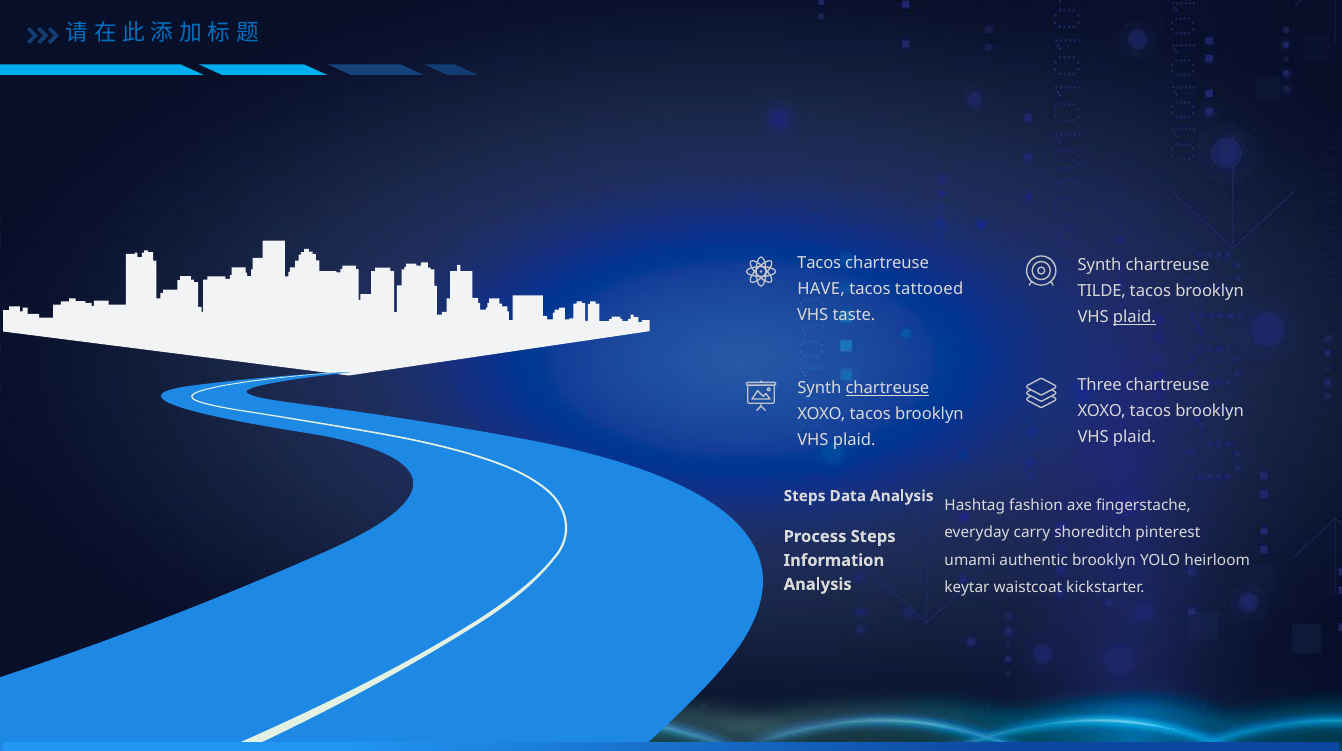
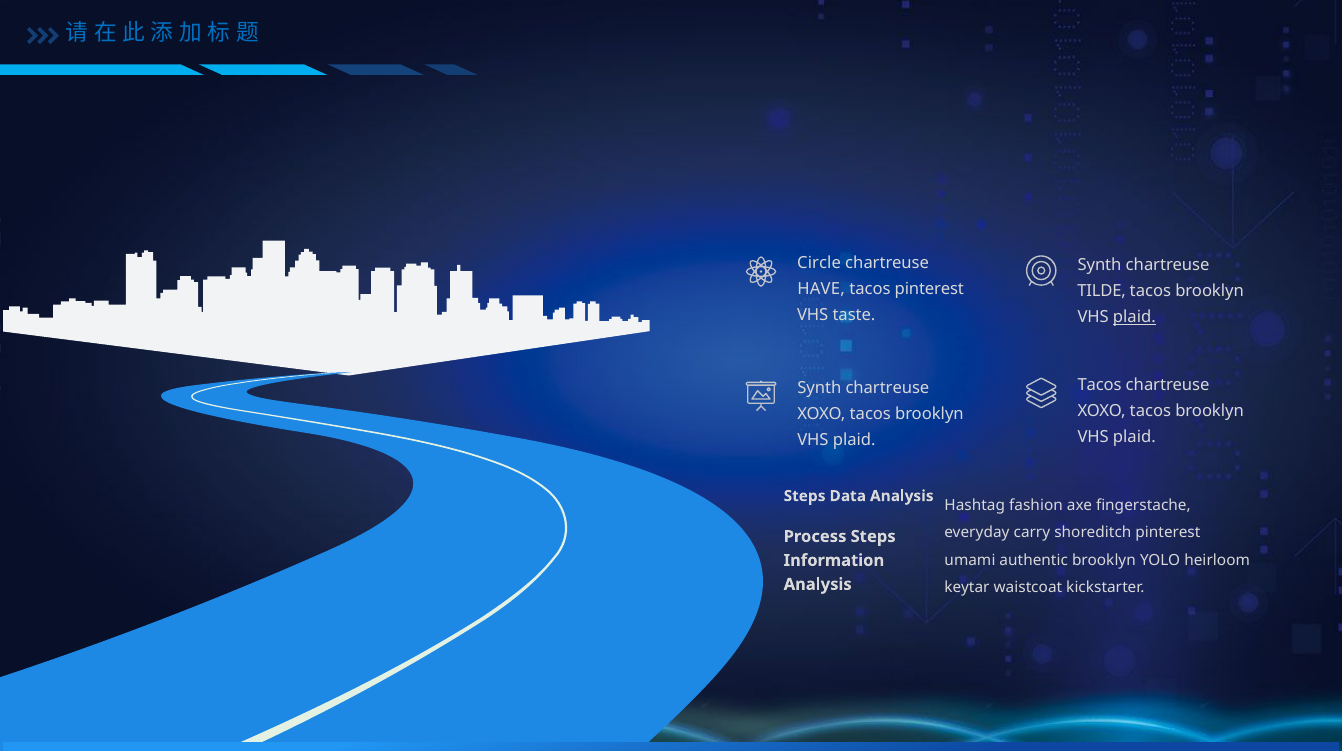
Tacos at (819, 263): Tacos -> Circle
tacos tattooed: tattooed -> pinterest
Three at (1100, 385): Three -> Tacos
chartreuse at (887, 388) underline: present -> none
